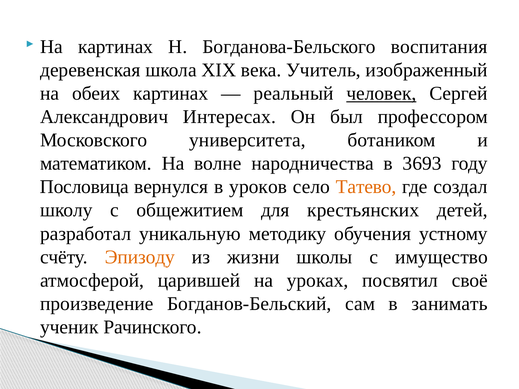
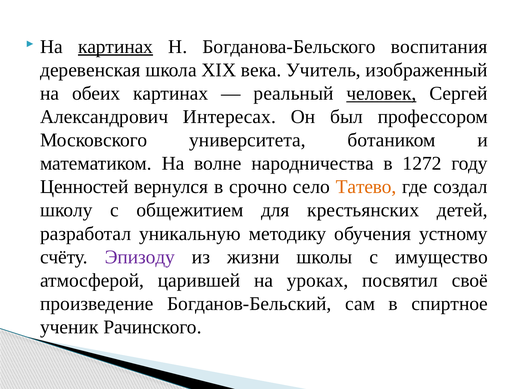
картинах at (116, 47) underline: none -> present
3693: 3693 -> 1272
Пословица: Пословица -> Ценностей
уроков: уроков -> срочно
Эпизоду colour: orange -> purple
занимать: занимать -> спиртное
